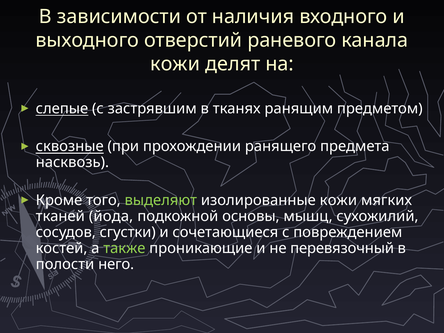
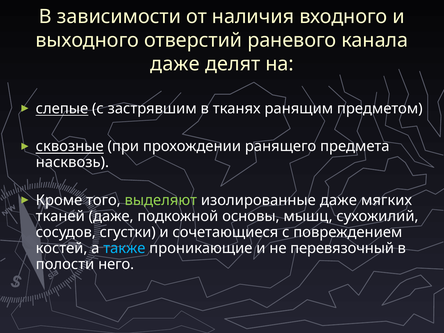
кожи at (175, 64): кожи -> даже
изолированные кожи: кожи -> даже
тканей йода: йода -> даже
также colour: light green -> light blue
